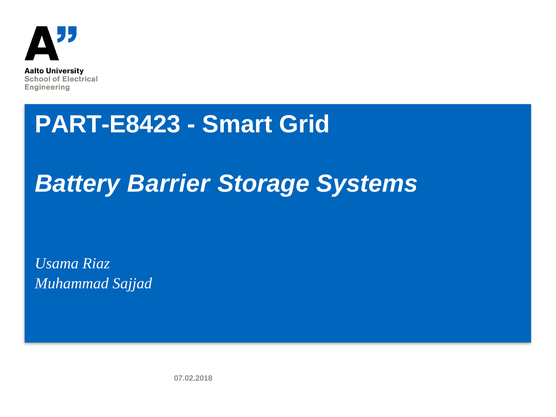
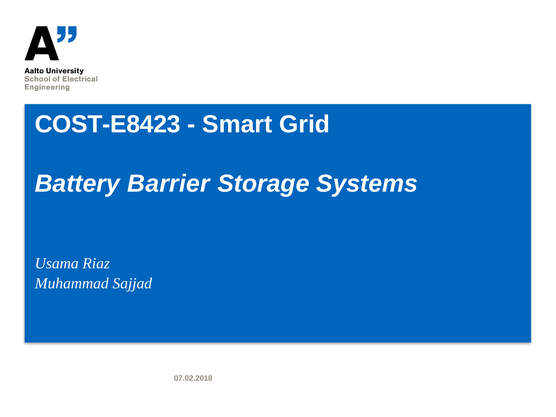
PART-E8423: PART-E8423 -> COST-E8423
